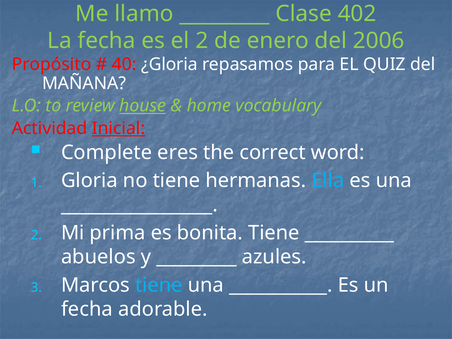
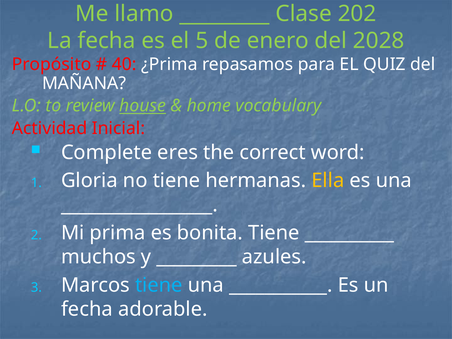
402: 402 -> 202
el 2: 2 -> 5
2006: 2006 -> 2028
¿Gloria: ¿Gloria -> ¿Prima
Inicial underline: present -> none
Ella colour: light blue -> yellow
abuelos: abuelos -> muchos
